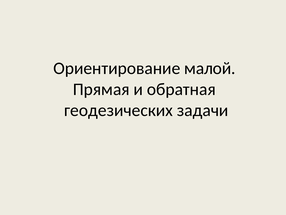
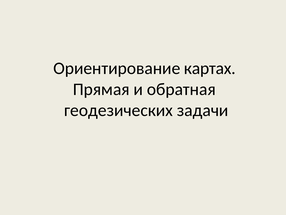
малой: малой -> картах
